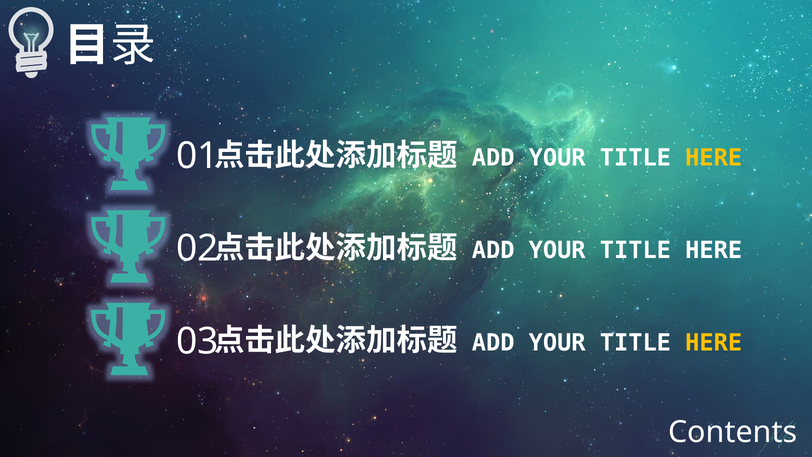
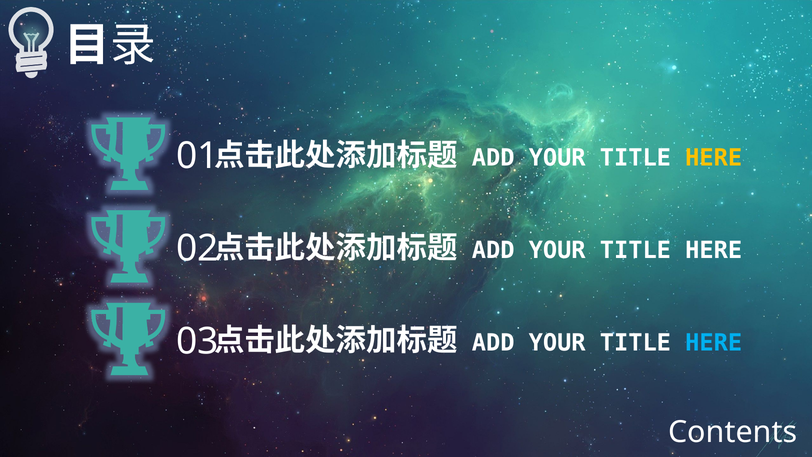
HERE at (714, 343) colour: yellow -> light blue
